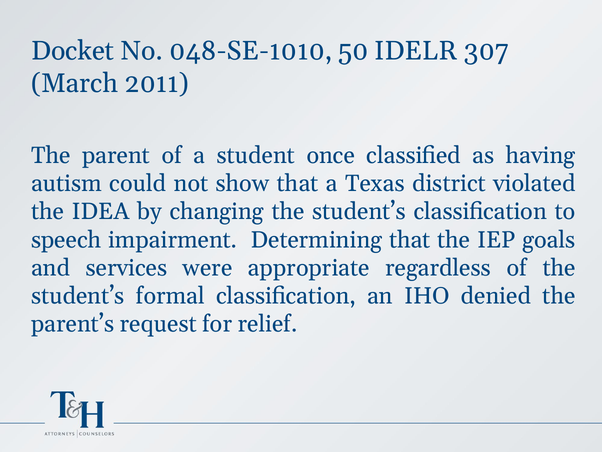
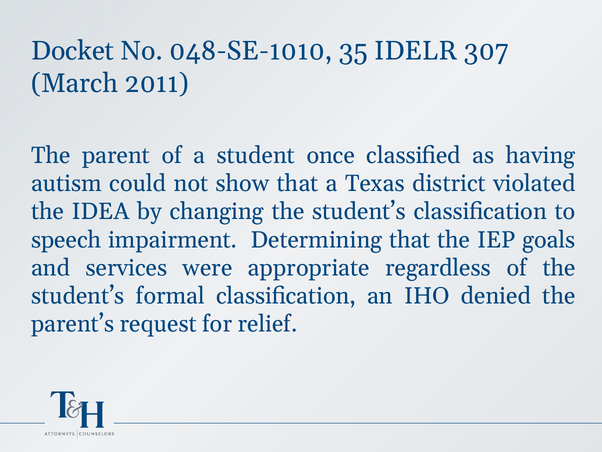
50: 50 -> 35
